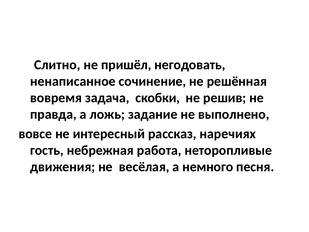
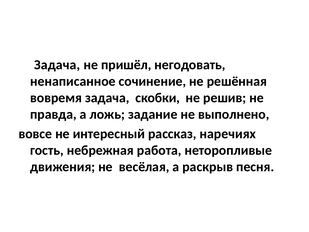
Слитно at (57, 65): Слитно -> Задача
немного: немного -> раскрыв
